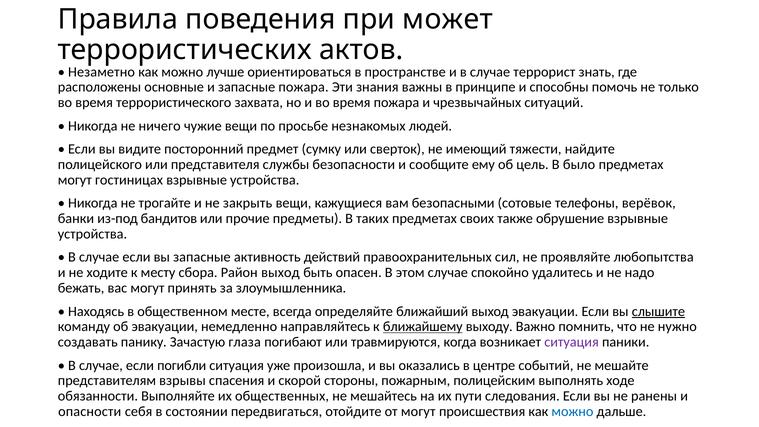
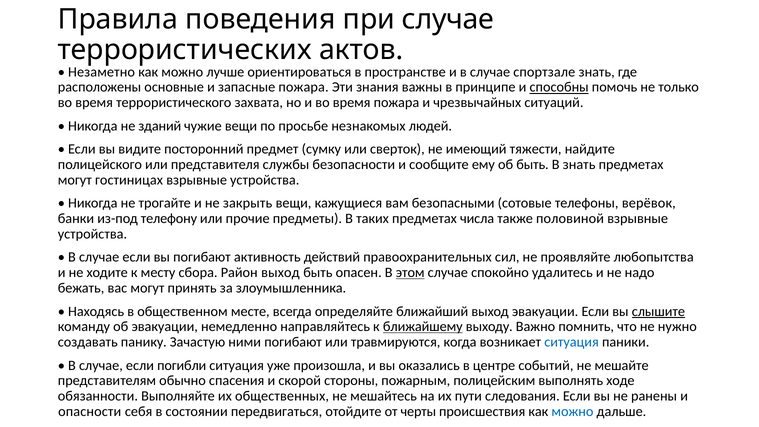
при может: может -> случае
террорист: террорист -> спортзале
способны underline: none -> present
ничего: ничего -> зданий
об цель: цель -> быть
В было: было -> знать
бандитов: бандитов -> телефону
своих: своих -> числа
обрушение: обрушение -> половиной
вы запасные: запасные -> погибают
этом underline: none -> present
глаза: глаза -> ними
ситуация at (572, 342) colour: purple -> blue
взрывы: взрывы -> обычно
от могут: могут -> черты
